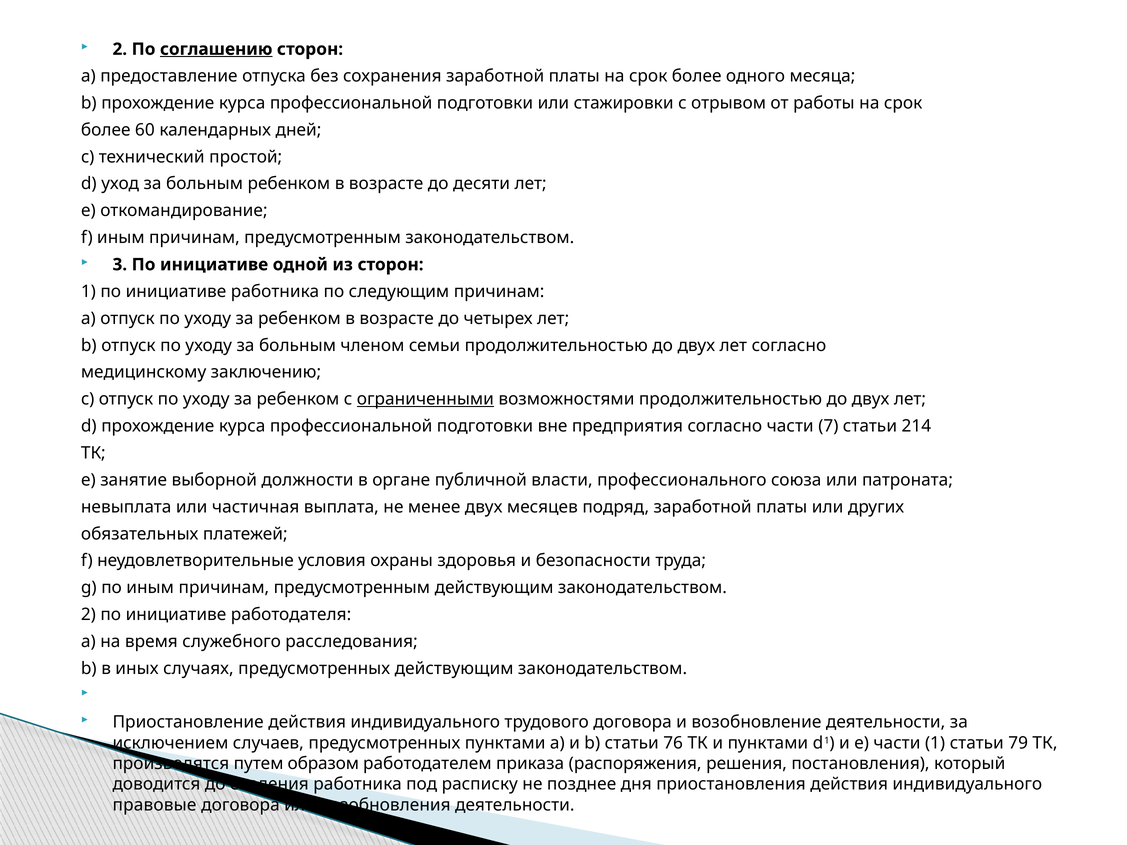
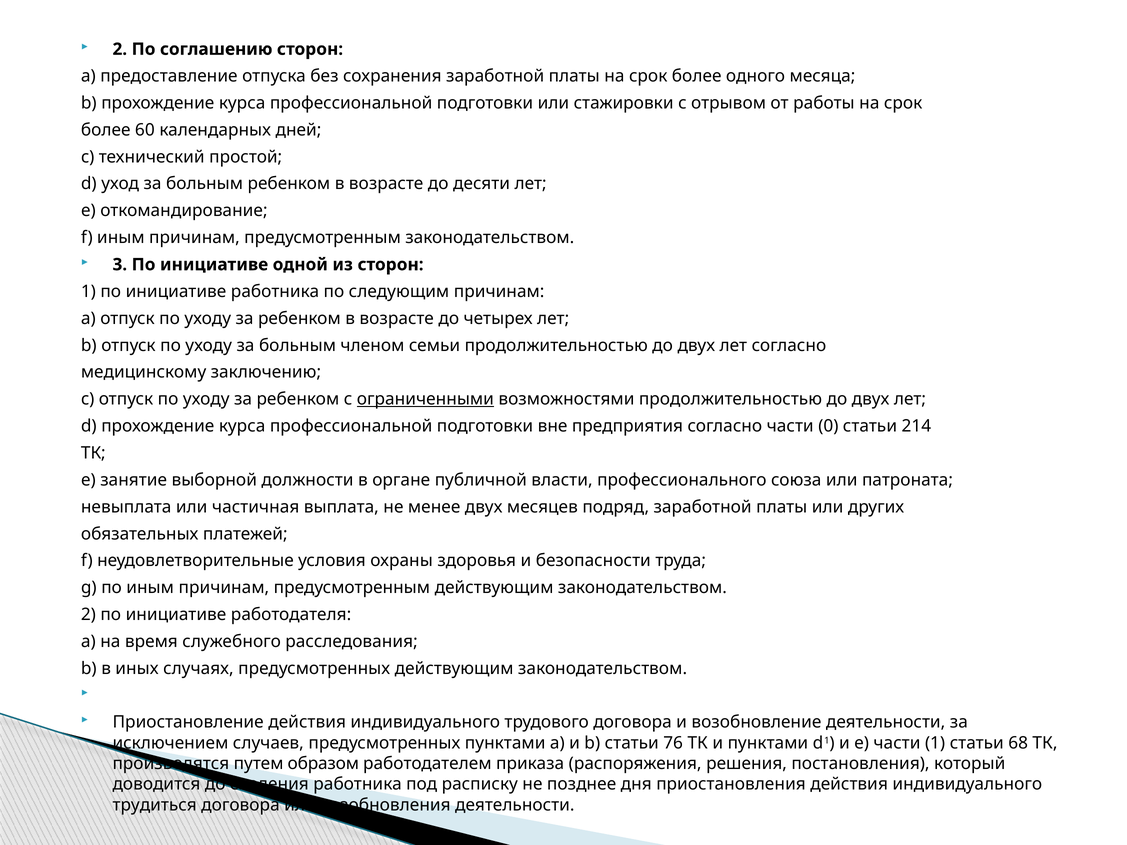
соглашению underline: present -> none
7: 7 -> 0
79: 79 -> 68
правовые: правовые -> трудиться
